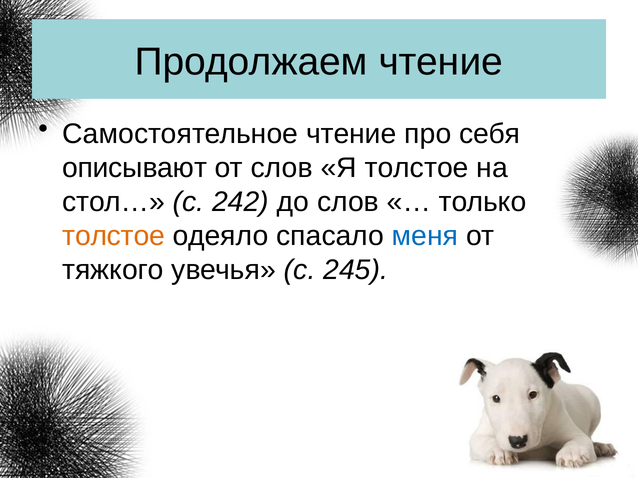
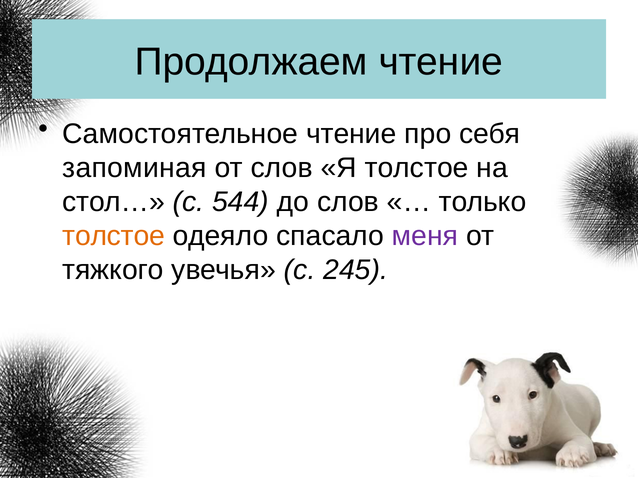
описывают: описывают -> запоминая
242: 242 -> 544
меня colour: blue -> purple
